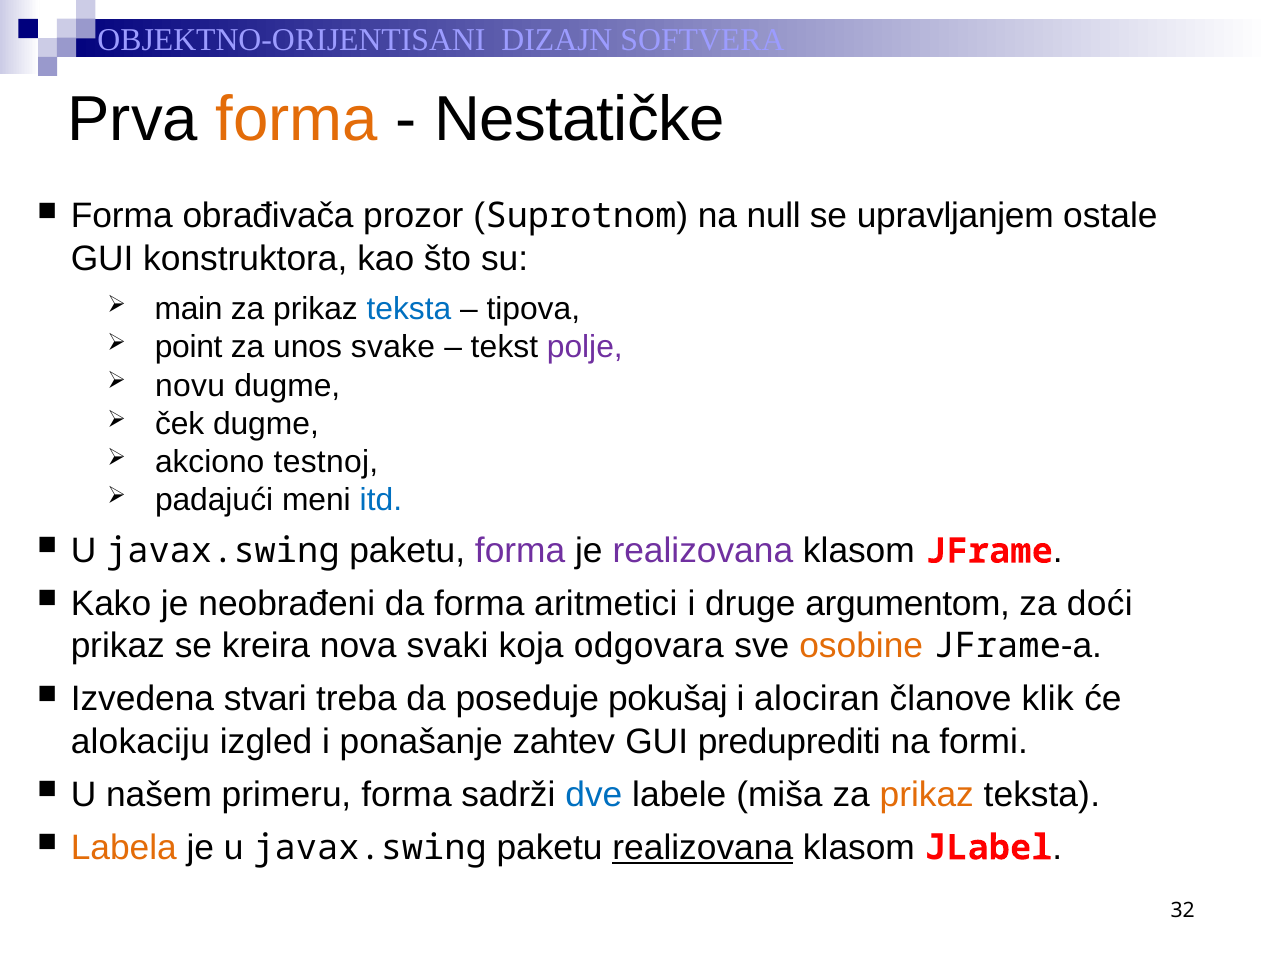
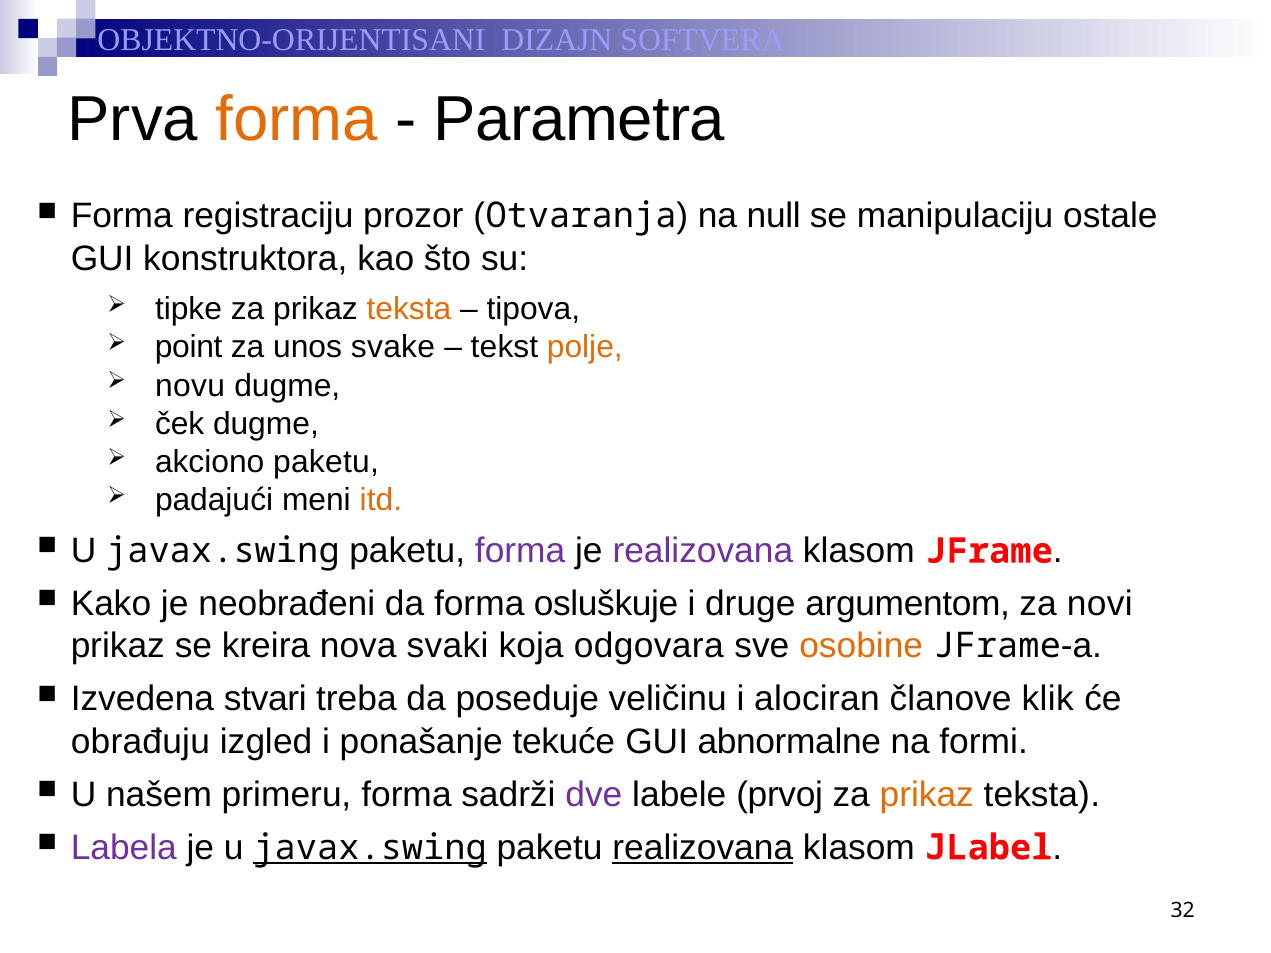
Nestatičke: Nestatičke -> Parametra
obrađivača: obrađivača -> registraciju
Suprotnom: Suprotnom -> Otvaranja
upravljanjem: upravljanjem -> manipulaciju
main: main -> tipke
teksta at (409, 309) colour: blue -> orange
polje colour: purple -> orange
akciono testnoj: testnoj -> paketu
itd colour: blue -> orange
aritmetici: aritmetici -> osluškuje
doći: doći -> novi
pokušaj: pokušaj -> veličinu
alokaciju: alokaciju -> obrađuju
zahtev: zahtev -> tekuće
preduprediti: preduprediti -> abnormalne
dve colour: blue -> purple
miša: miša -> prvoj
Labela colour: orange -> purple
javax.swing at (370, 848) underline: none -> present
